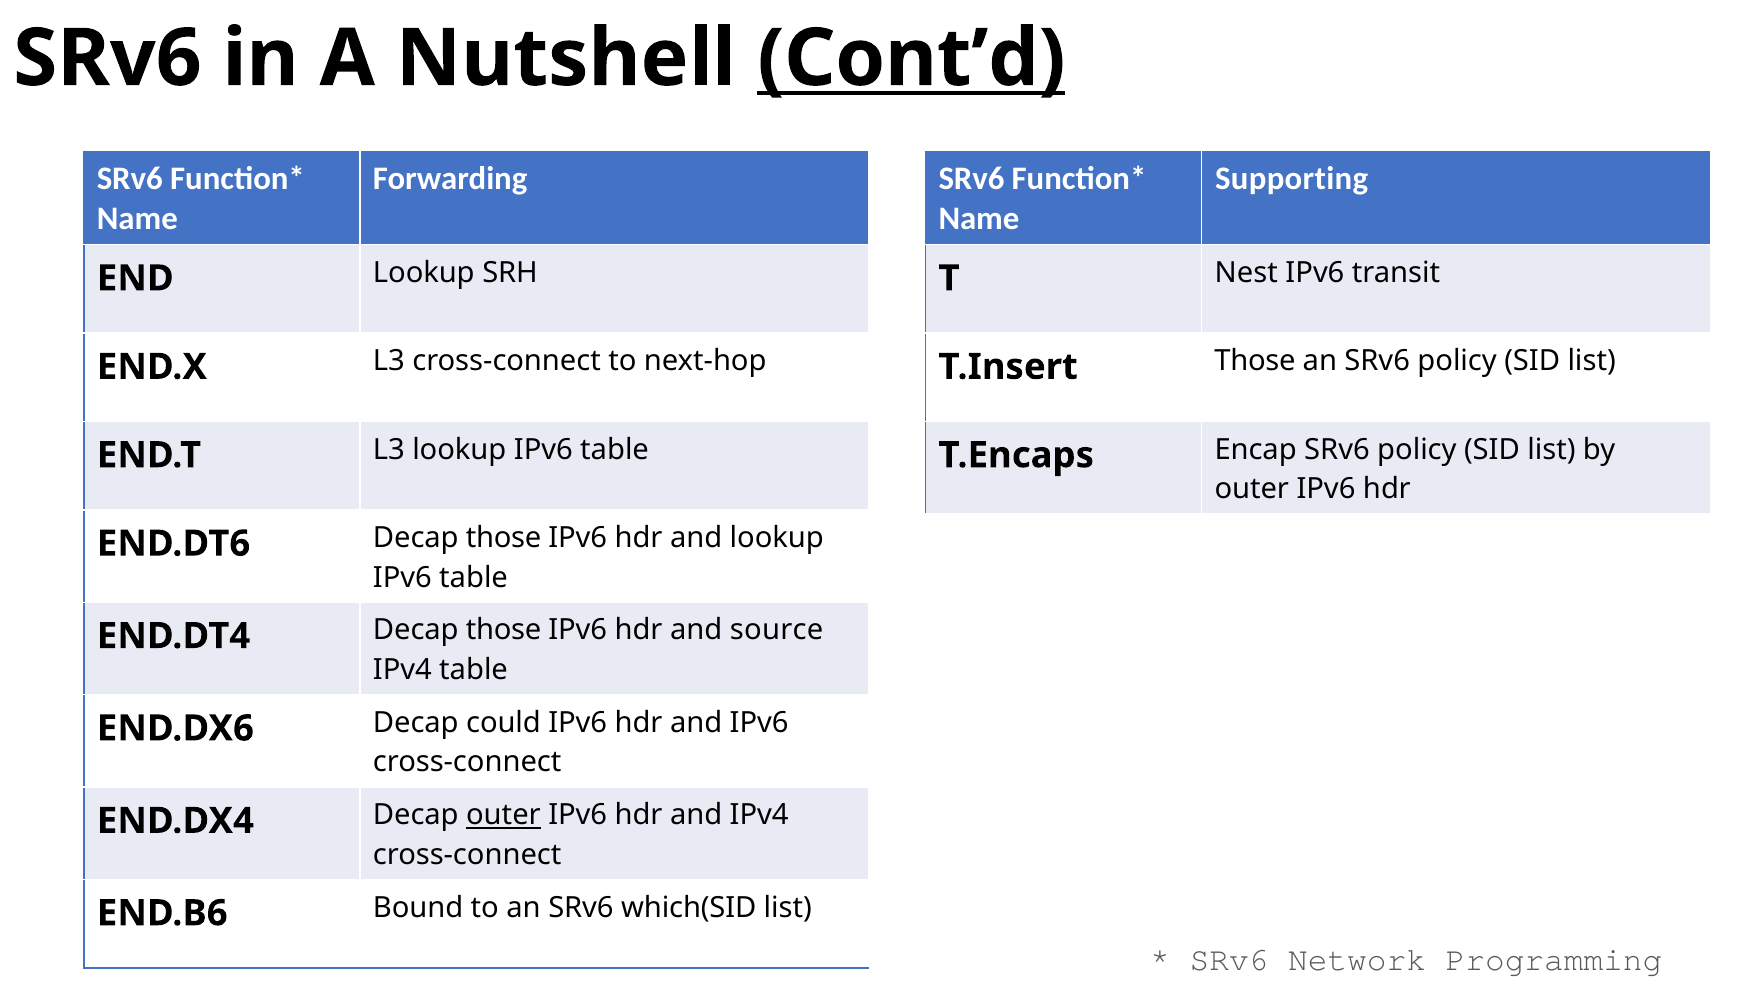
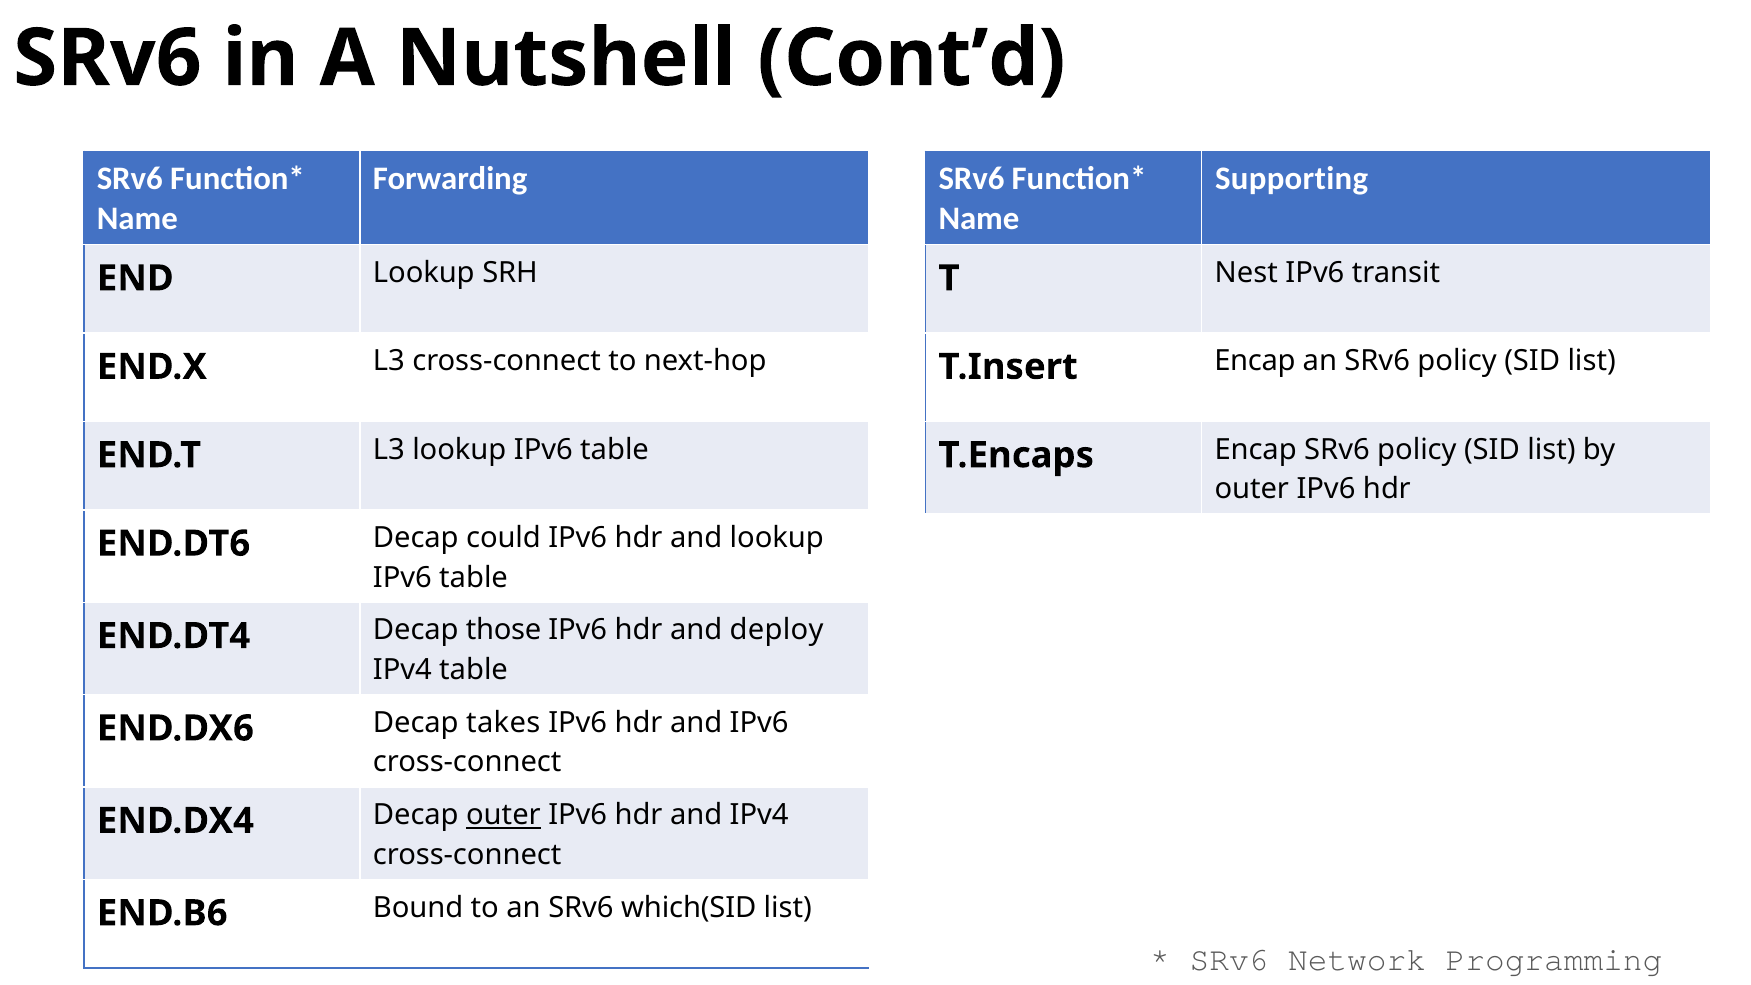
Cont’d underline: present -> none
T.Insert Those: Those -> Encap
END.DT6 Decap those: those -> could
source: source -> deploy
could: could -> takes
